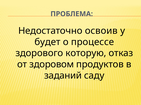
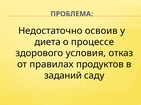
будет: будет -> диета
которую: которую -> условия
здоровом: здоровом -> правилах
